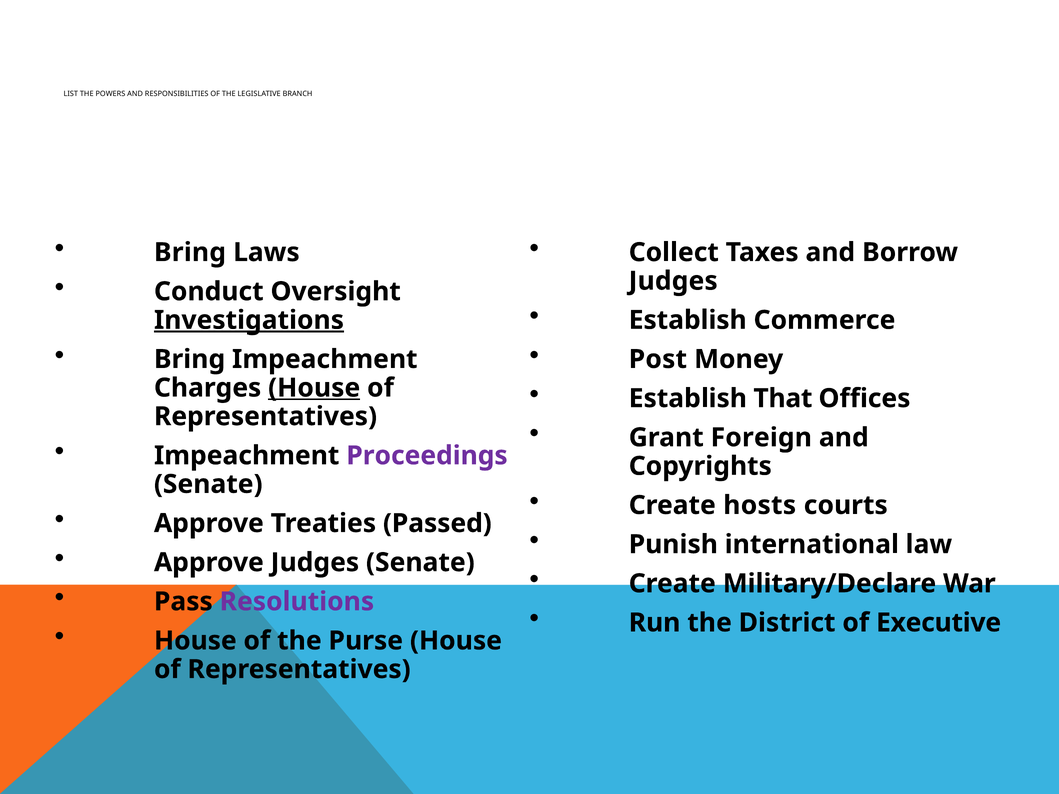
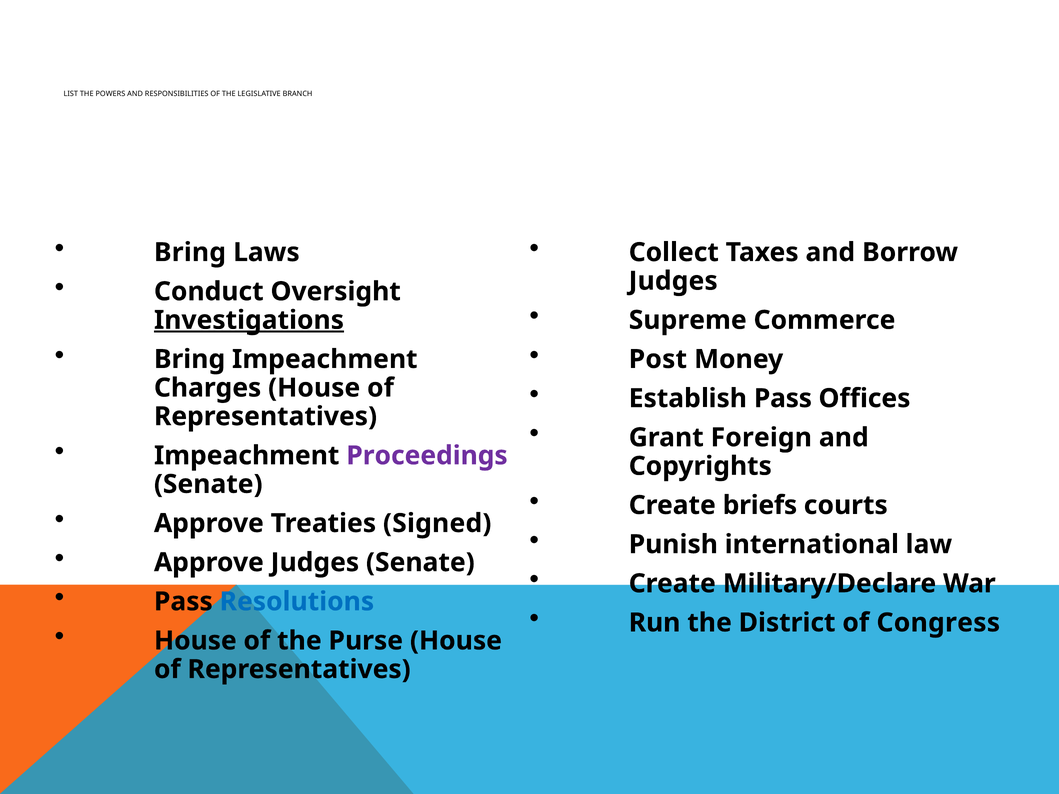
Establish at (688, 320): Establish -> Supreme
Establish That: That -> Pass
House at (314, 388) underline: present -> none
hosts: hosts -> briefs
Passed: Passed -> Signed
Resolutions colour: purple -> blue
Executive: Executive -> Congress
